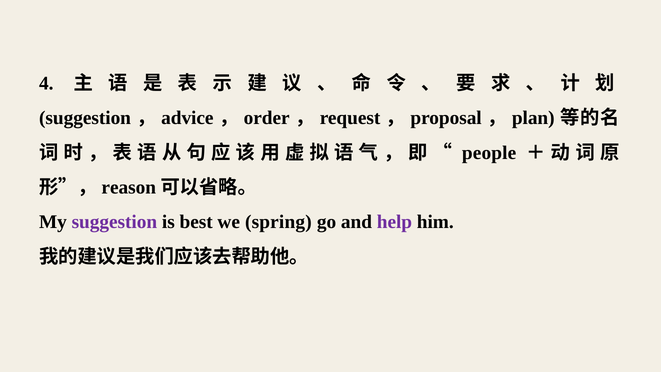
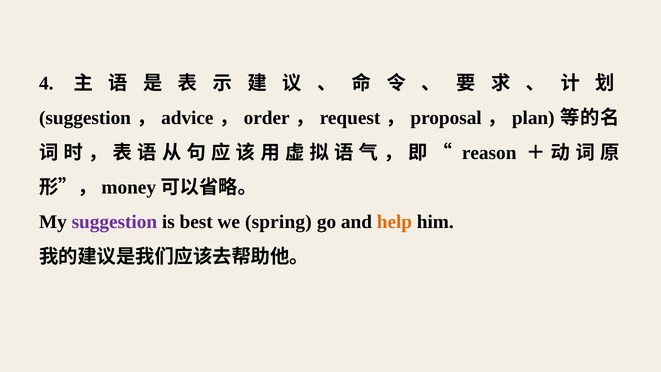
people: people -> reason
reason: reason -> money
help colour: purple -> orange
